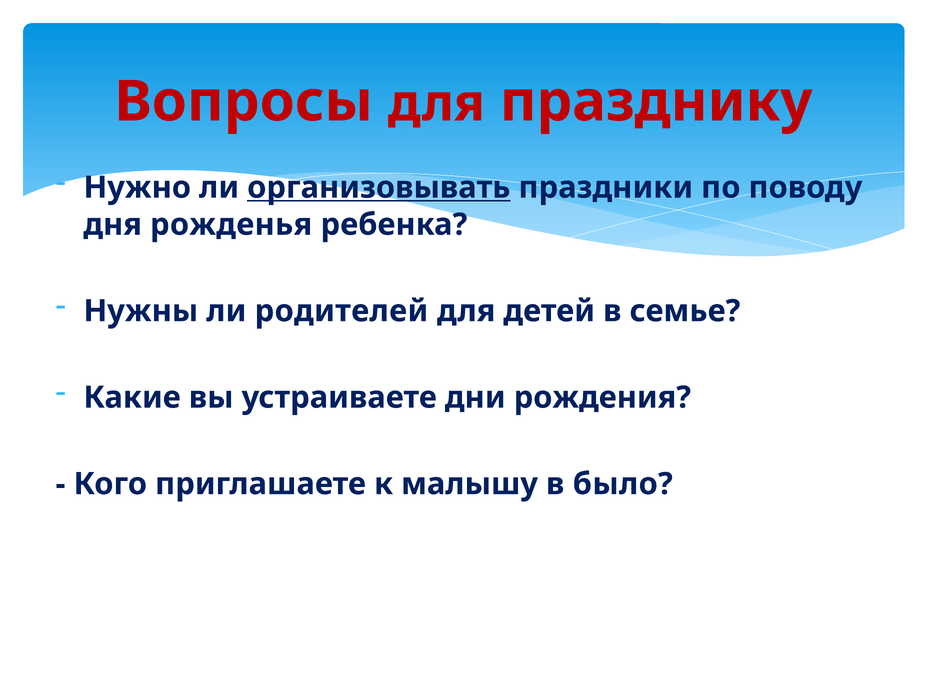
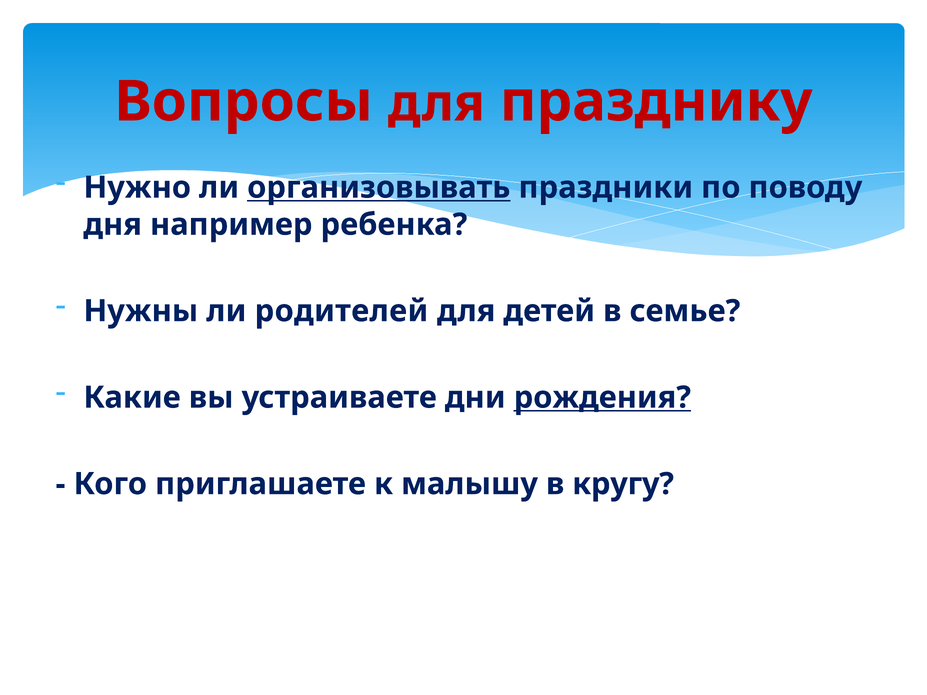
рожденья: рожденья -> например
рождения underline: none -> present
было: было -> кругу
